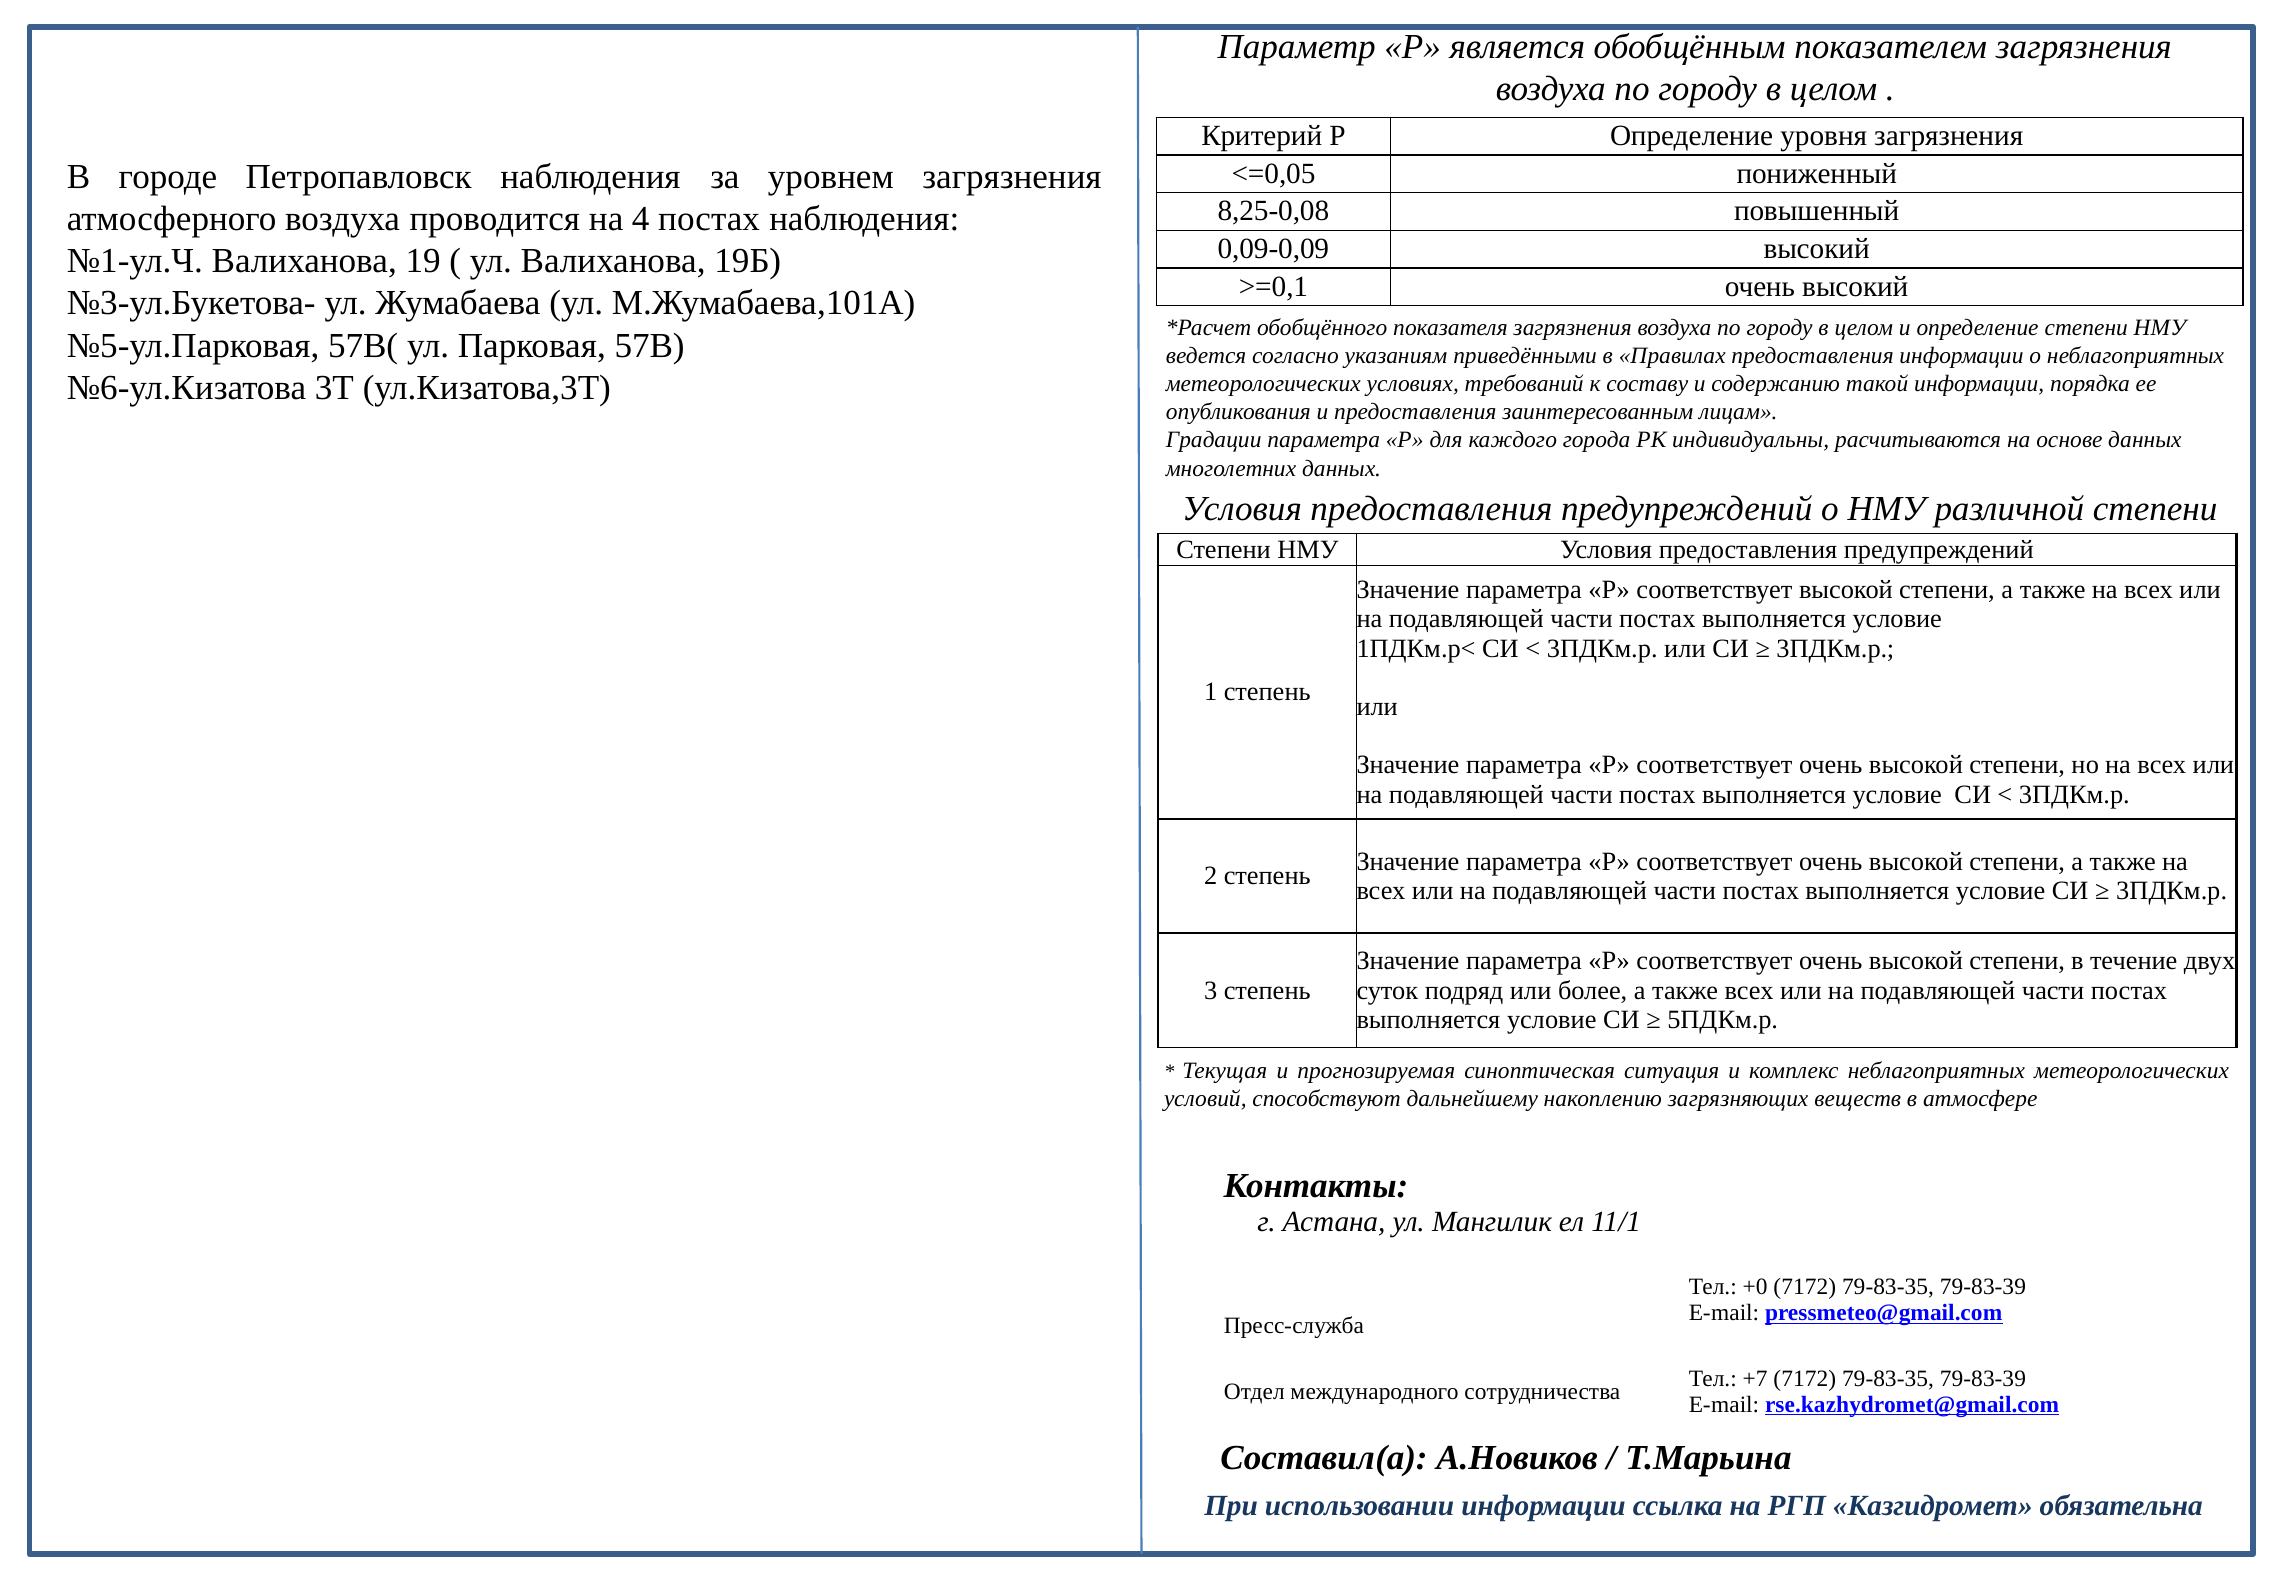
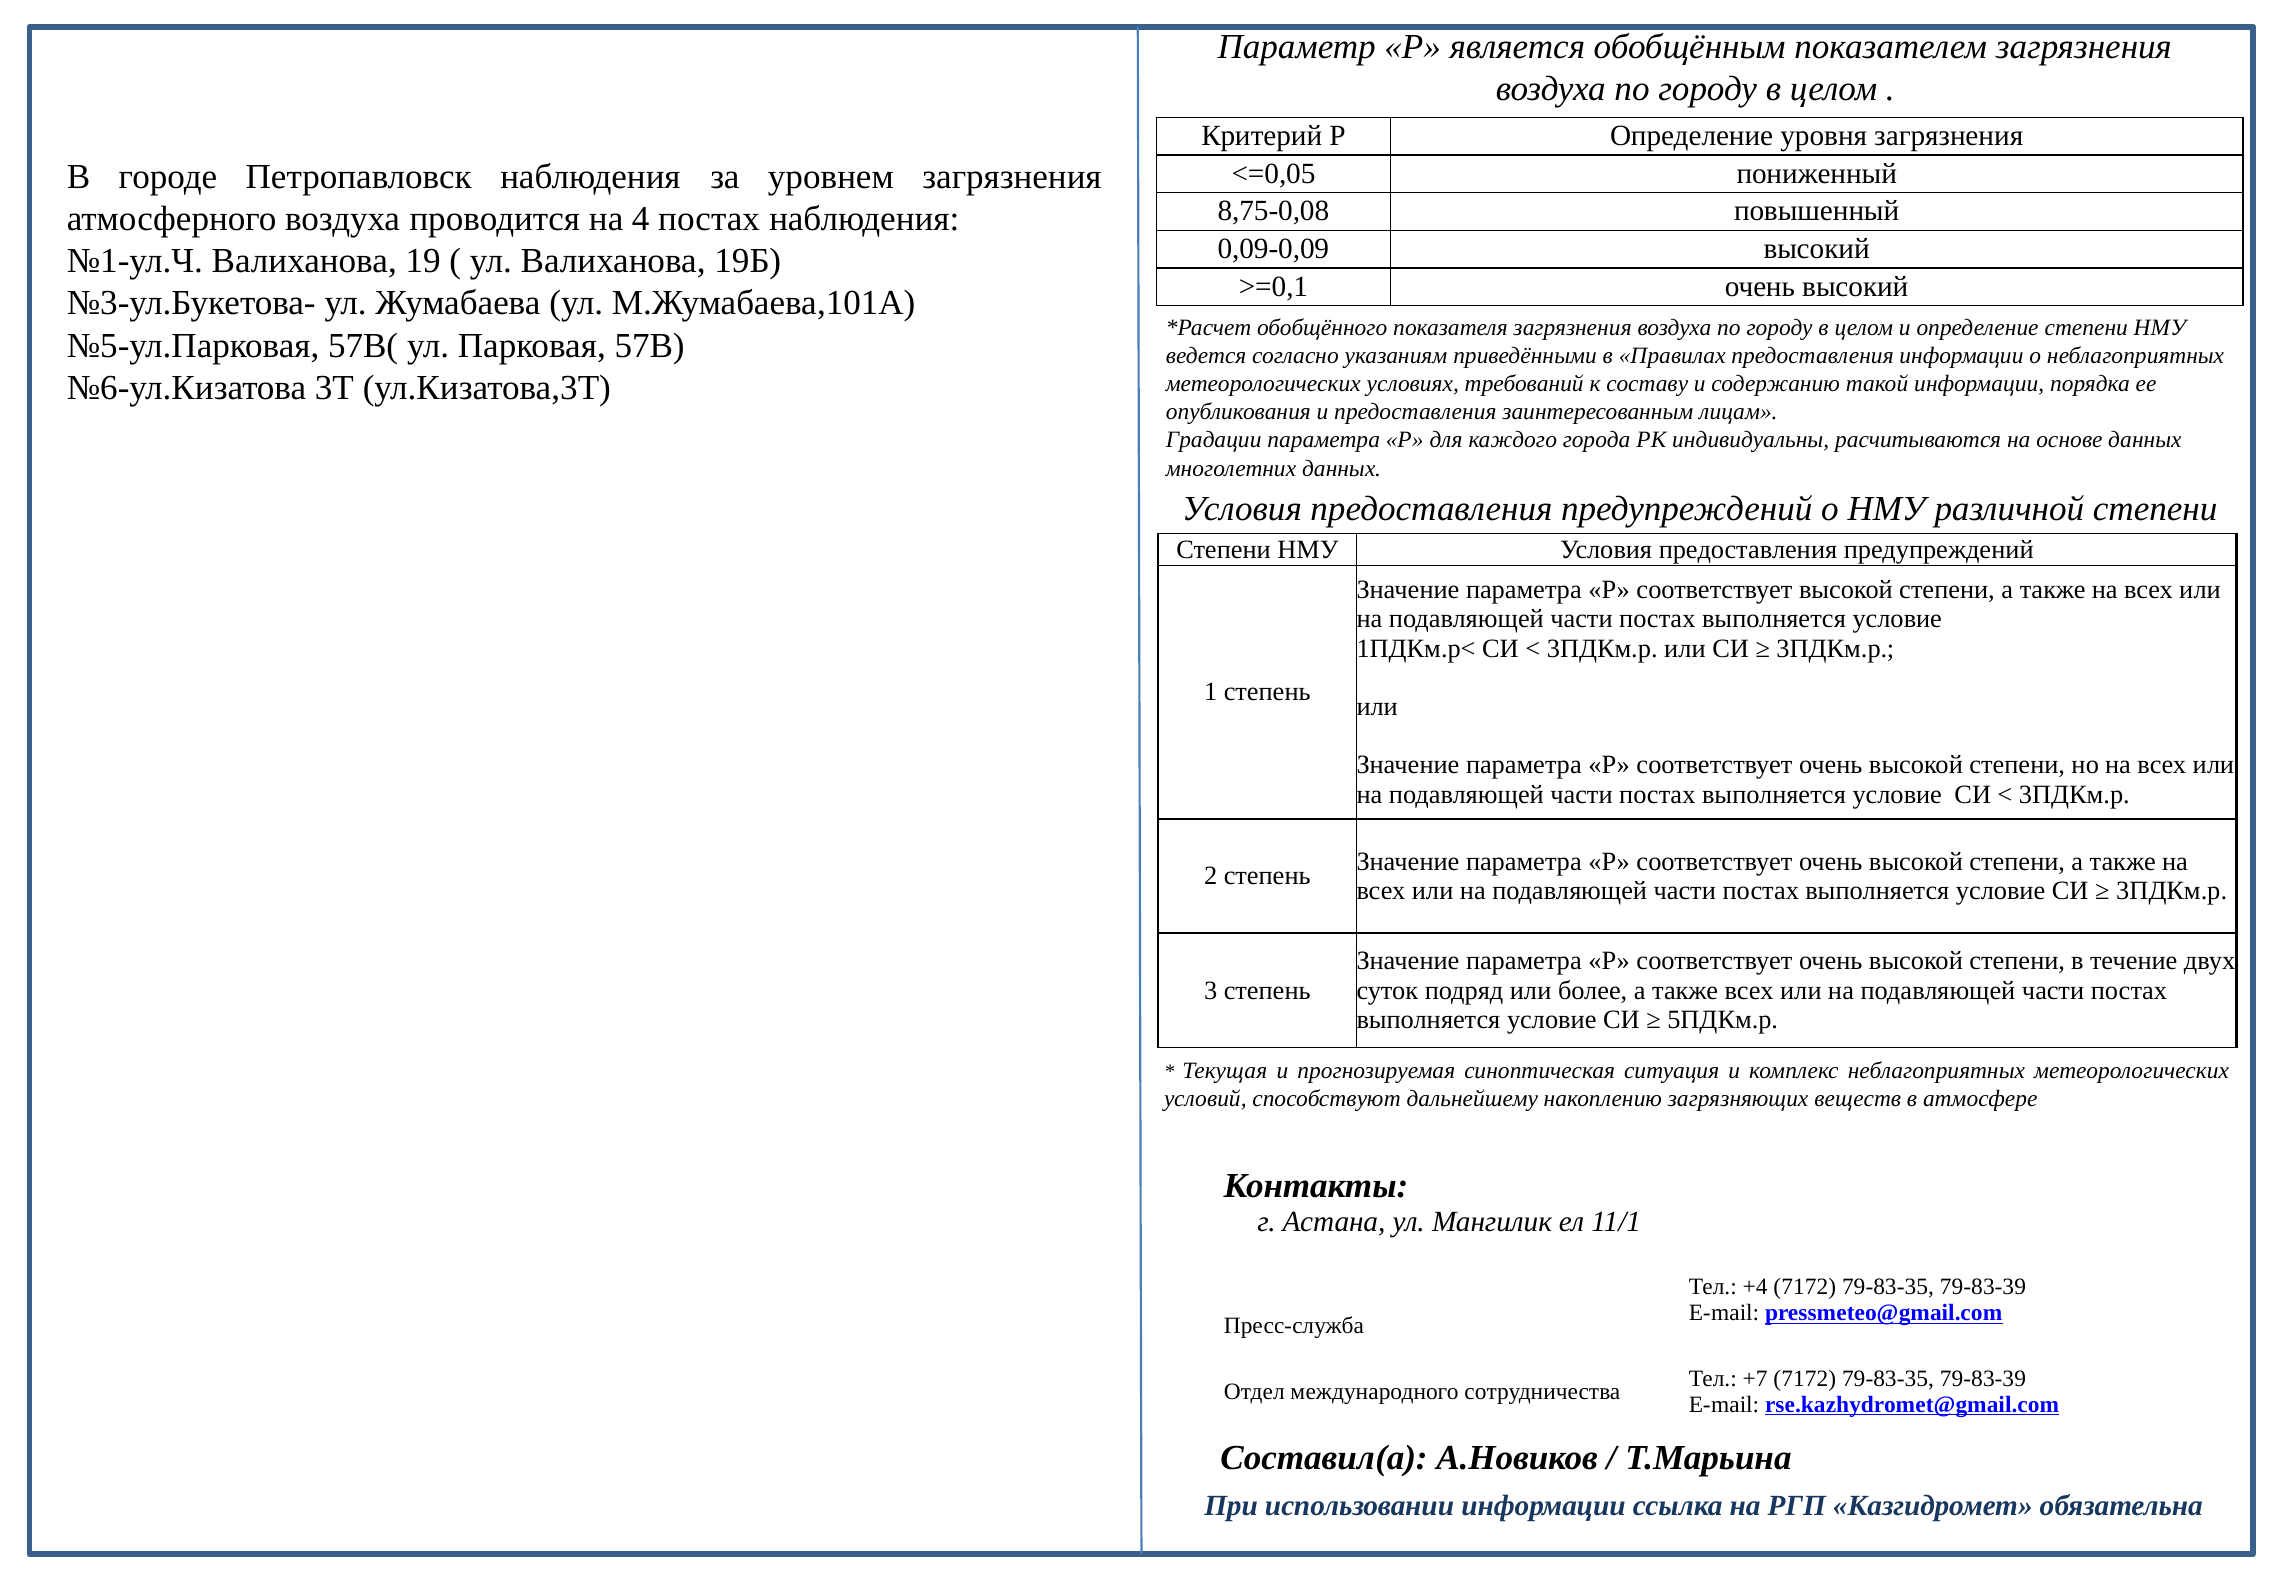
8,25-0,08: 8,25-0,08 -> 8,75-0,08
+0: +0 -> +4
